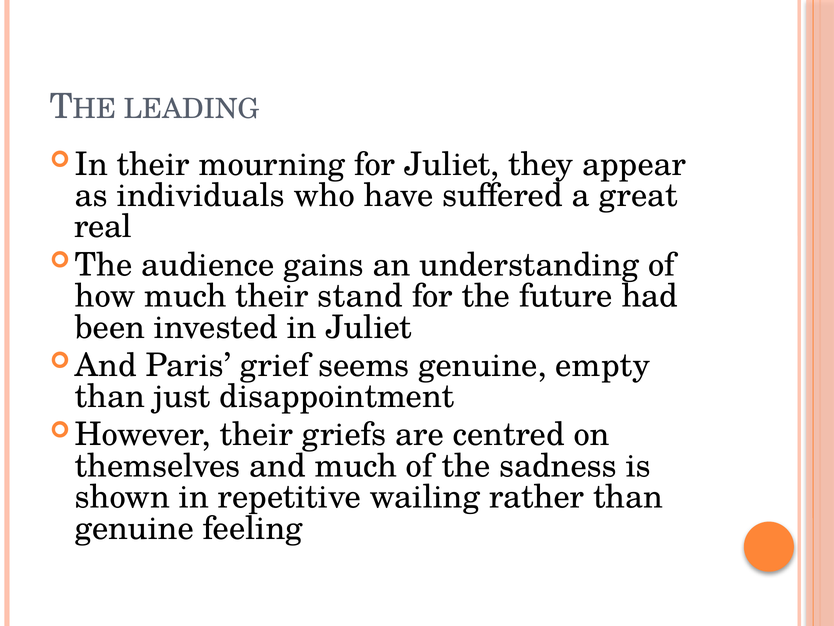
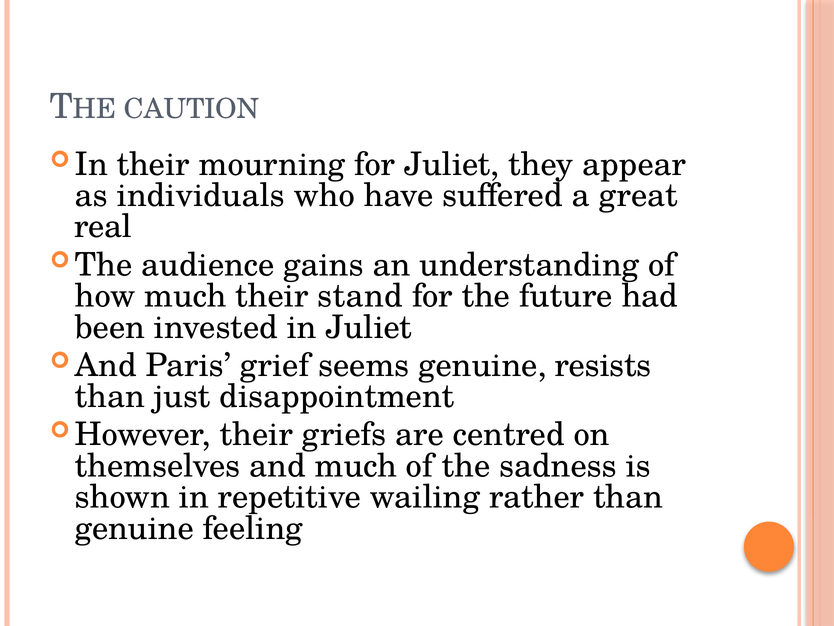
LEADING: LEADING -> CAUTION
empty: empty -> resists
